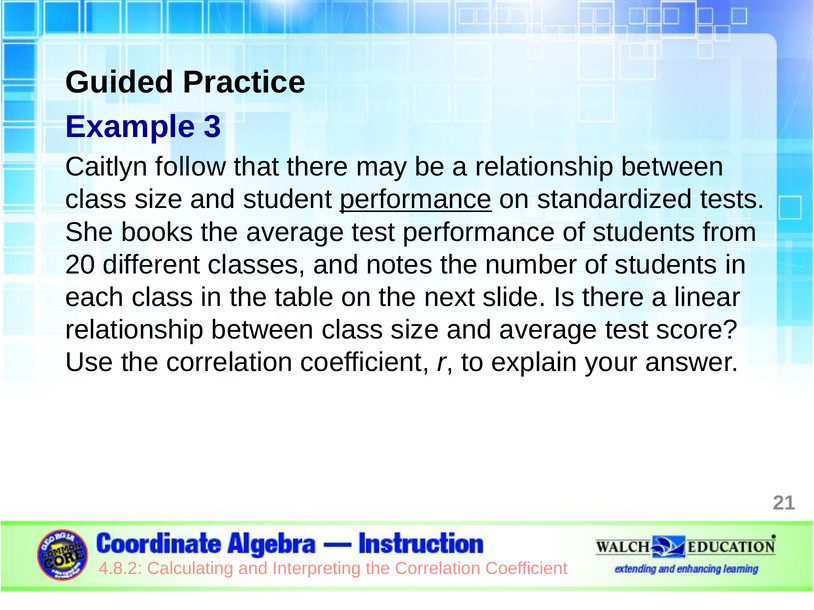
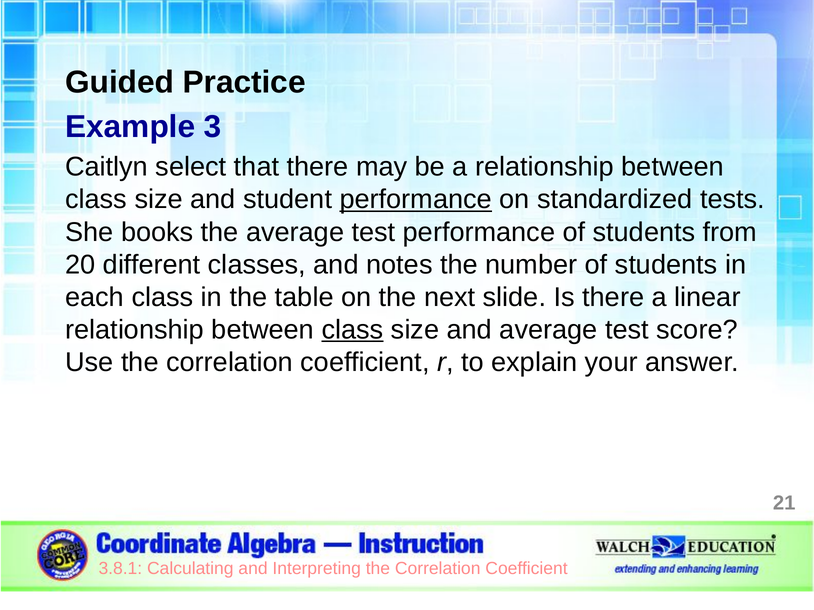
follow: follow -> select
class at (352, 330) underline: none -> present
4.8.2: 4.8.2 -> 3.8.1
